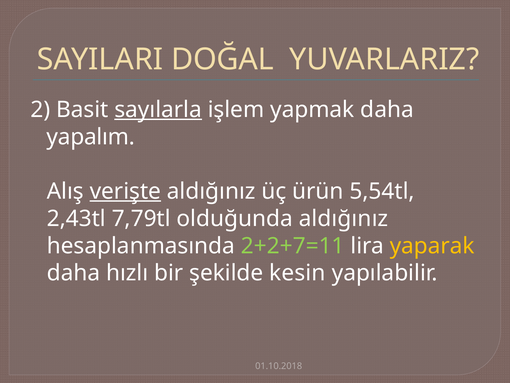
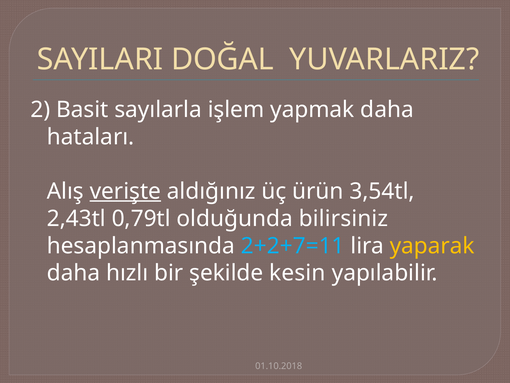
sayılarla underline: present -> none
yapalım: yapalım -> hataları
5,54tl: 5,54tl -> 3,54tl
7,79tl: 7,79tl -> 0,79tl
olduğunda aldığınız: aldığınız -> bilirsiniz
2+2+7=11 colour: light green -> light blue
